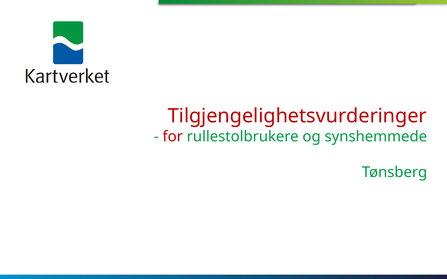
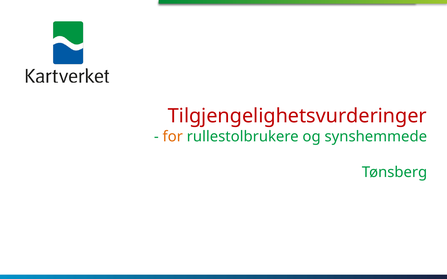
for colour: red -> orange
